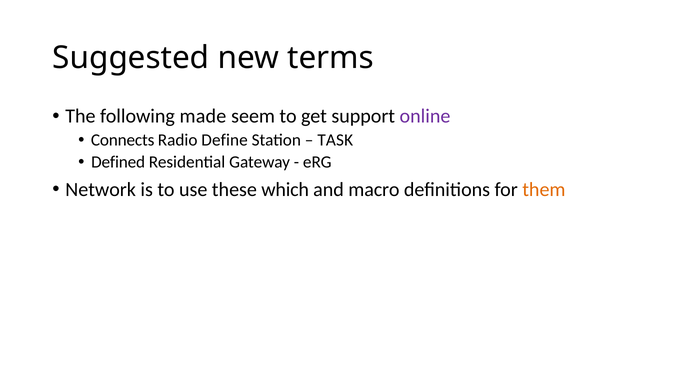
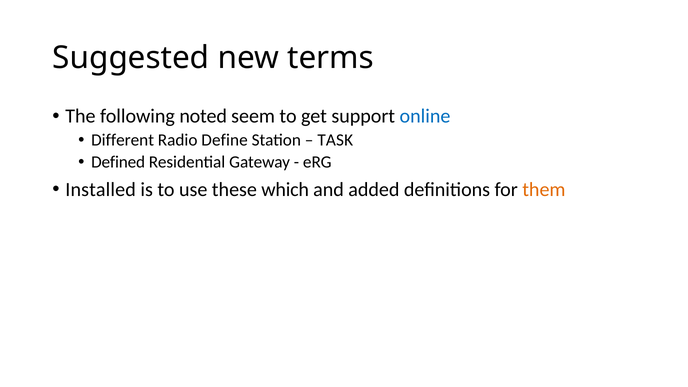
made: made -> noted
online colour: purple -> blue
Connects: Connects -> Different
Network: Network -> Installed
macro: macro -> added
